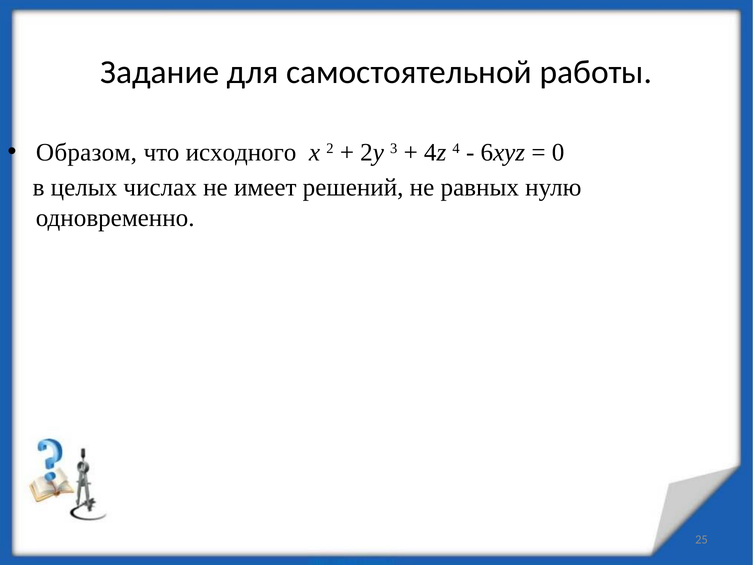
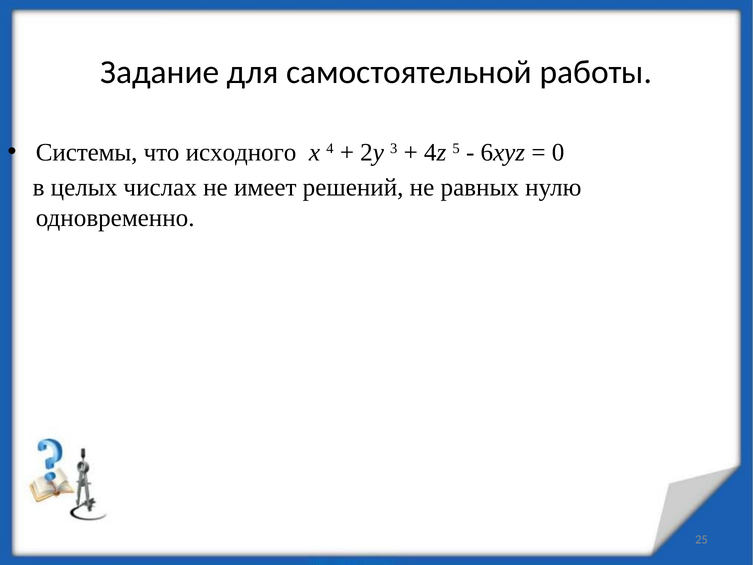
Образом: Образом -> Системы
2: 2 -> 4
4: 4 -> 5
